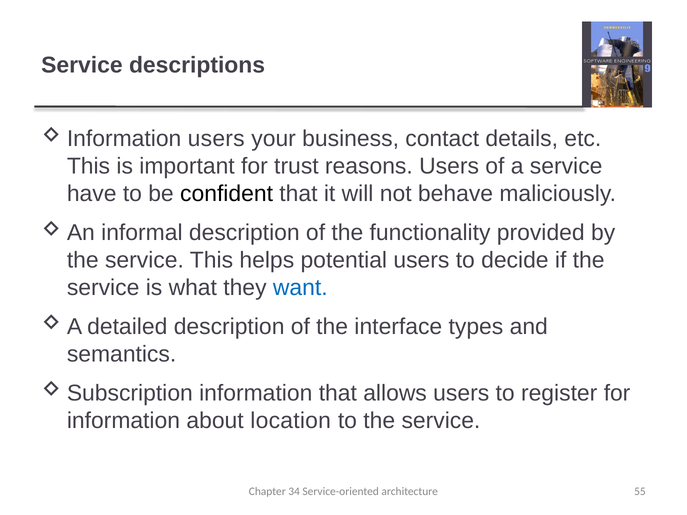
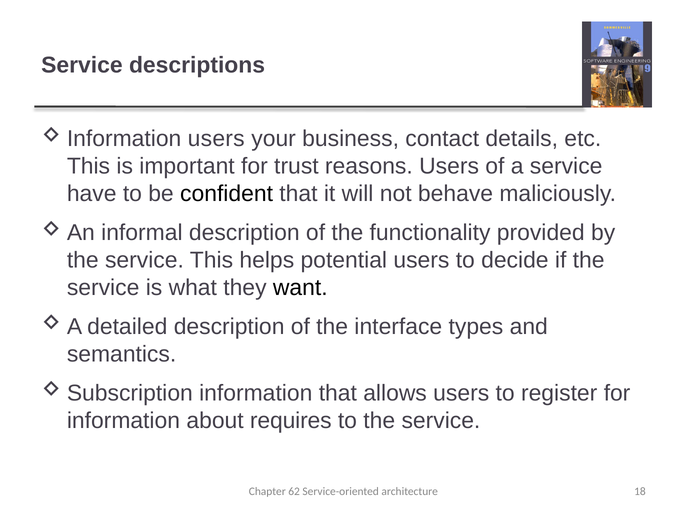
want colour: blue -> black
location: location -> requires
34: 34 -> 62
55: 55 -> 18
